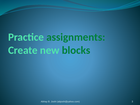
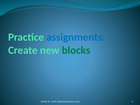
assignments colour: green -> blue
